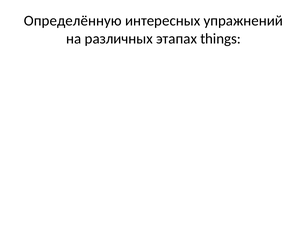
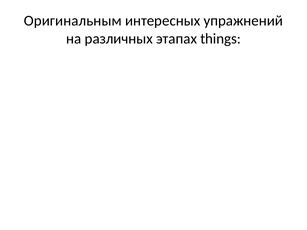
Определённую: Определённую -> Оригинальным
